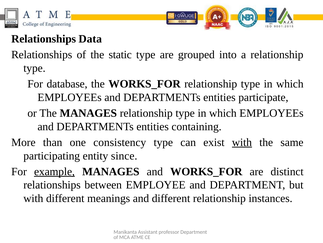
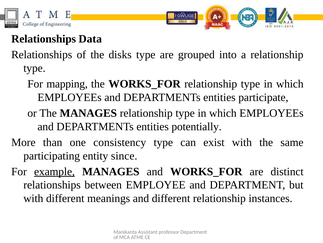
static: static -> disks
database: database -> mapping
containing: containing -> potentially
with at (242, 142) underline: present -> none
